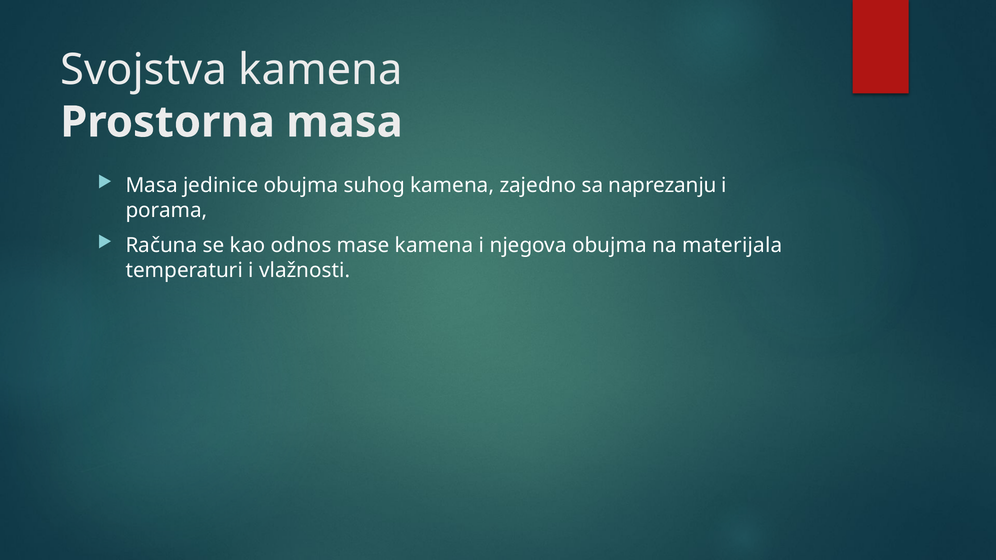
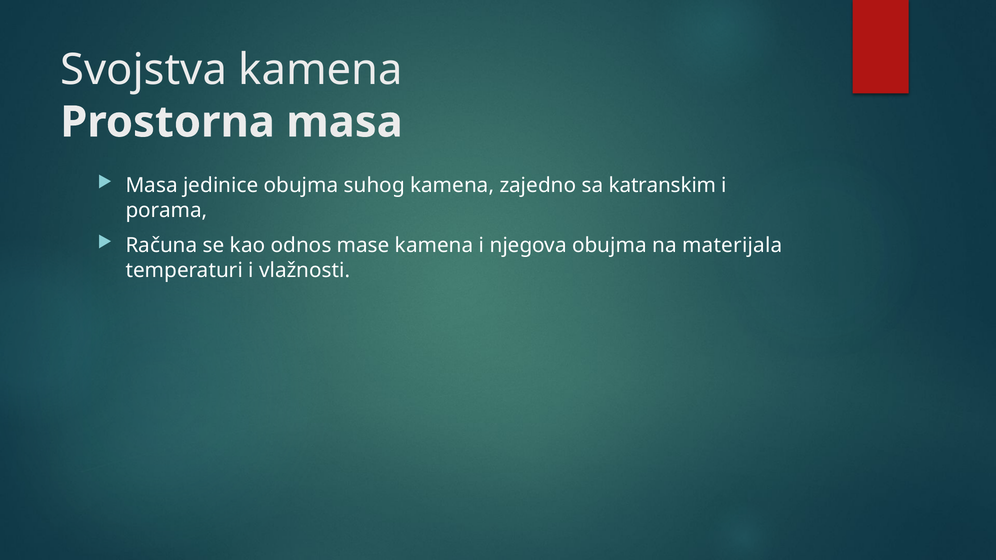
naprezanju: naprezanju -> katranskim
